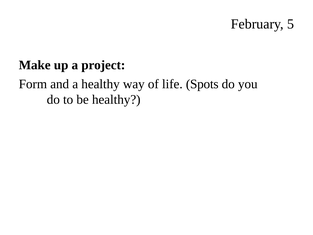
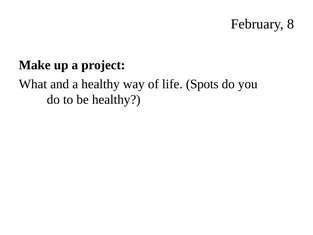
5: 5 -> 8
Form: Form -> What
